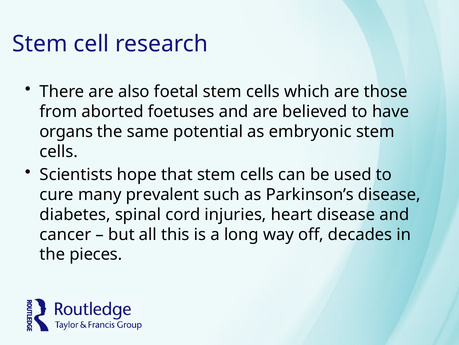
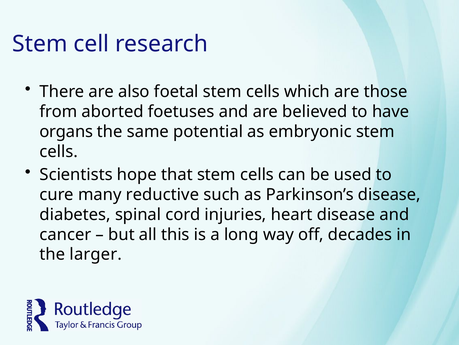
prevalent: prevalent -> reductive
pieces: pieces -> larger
